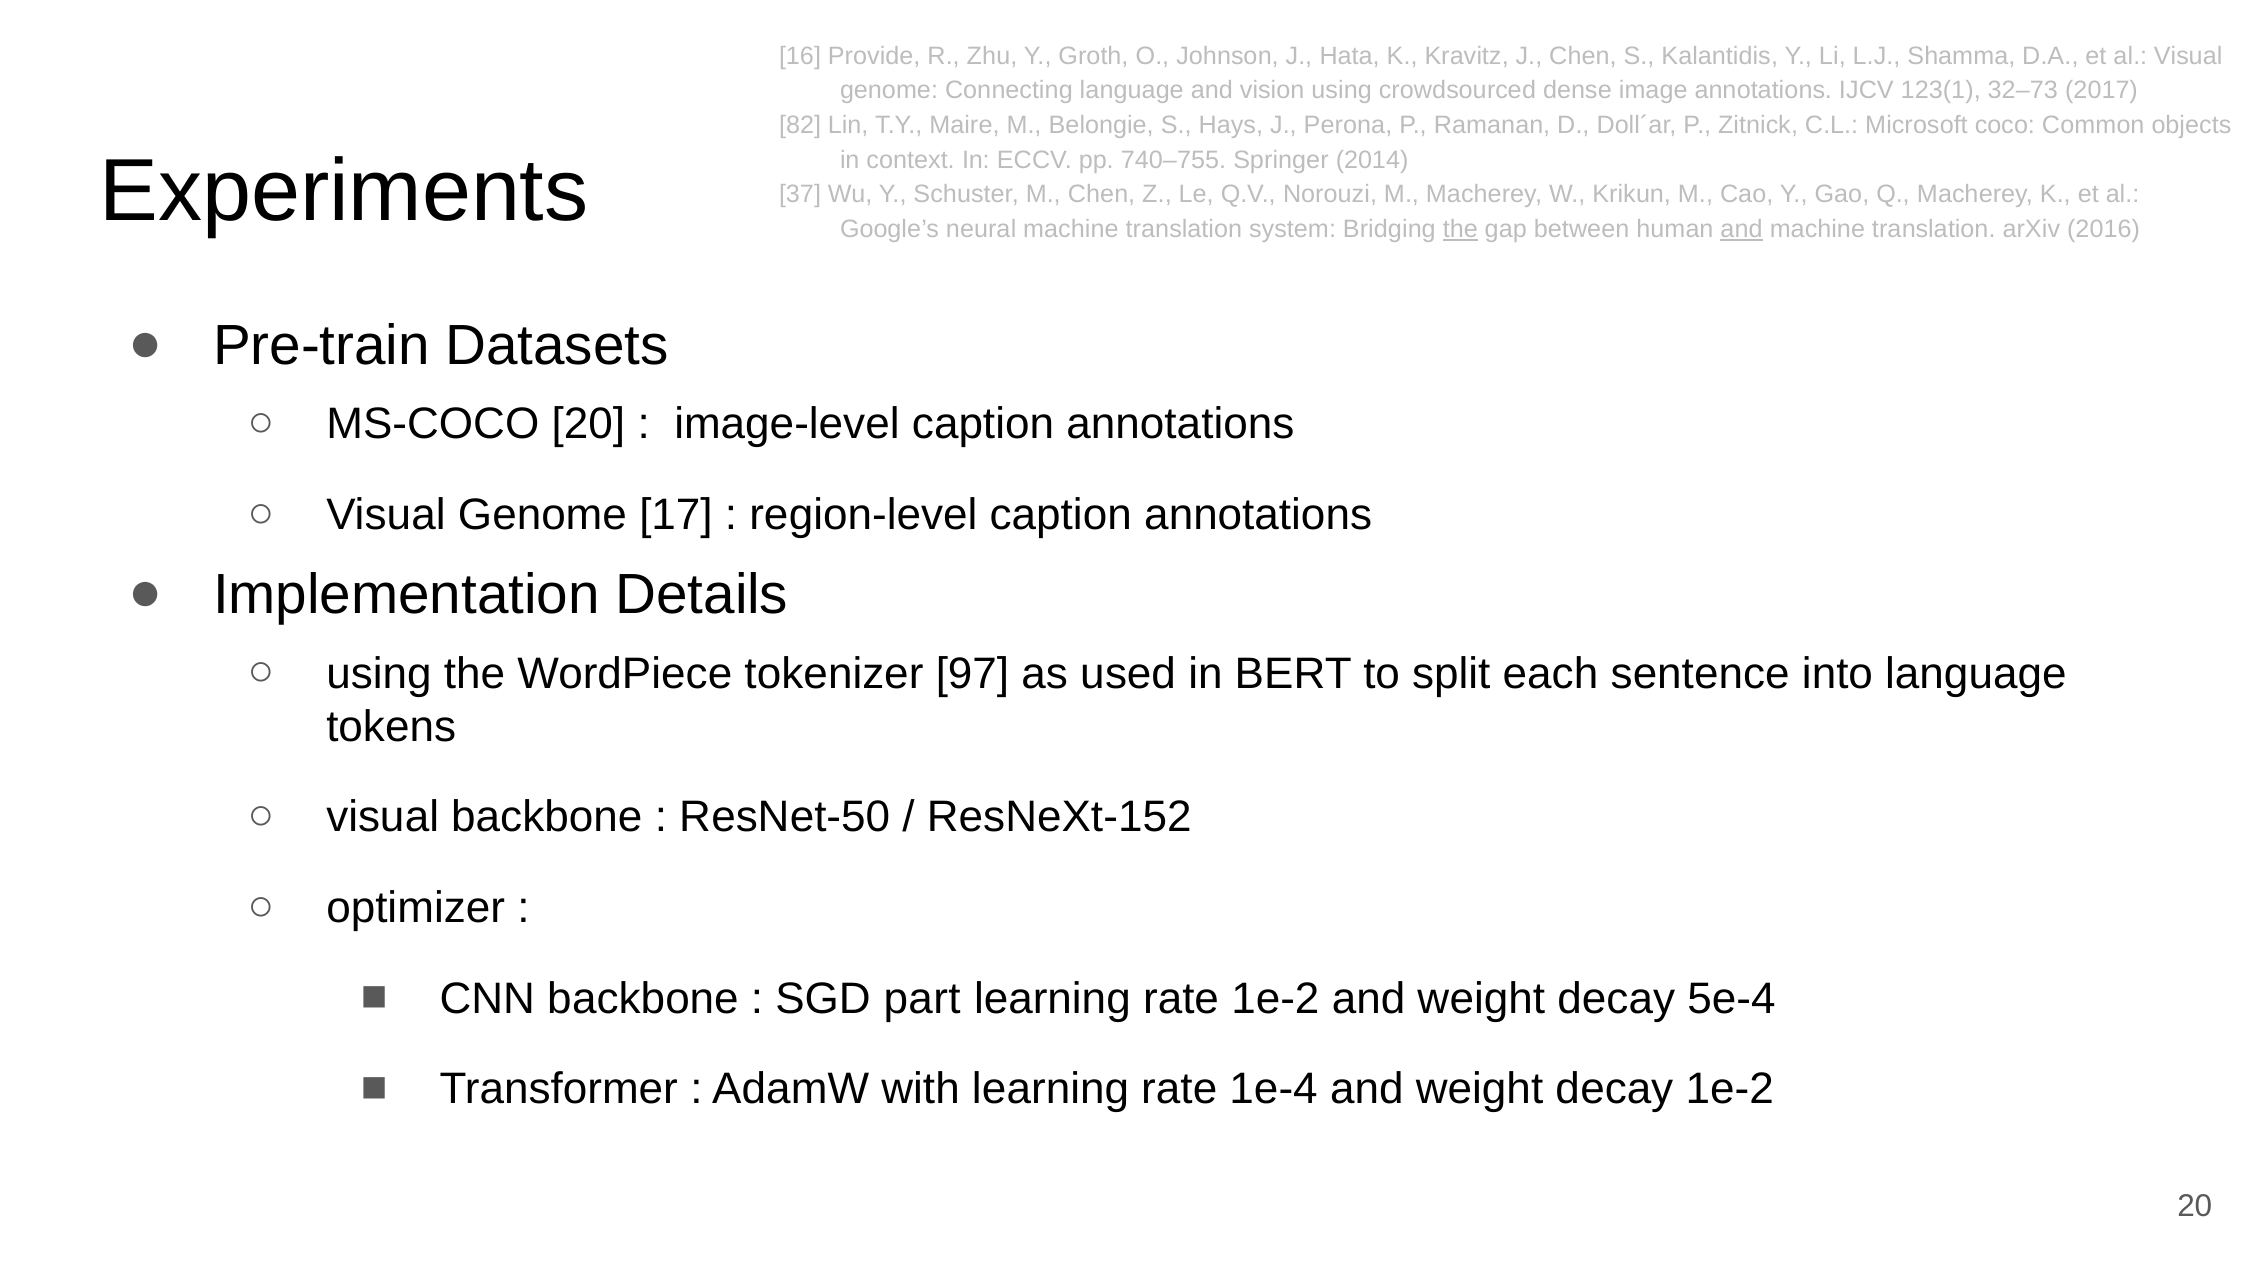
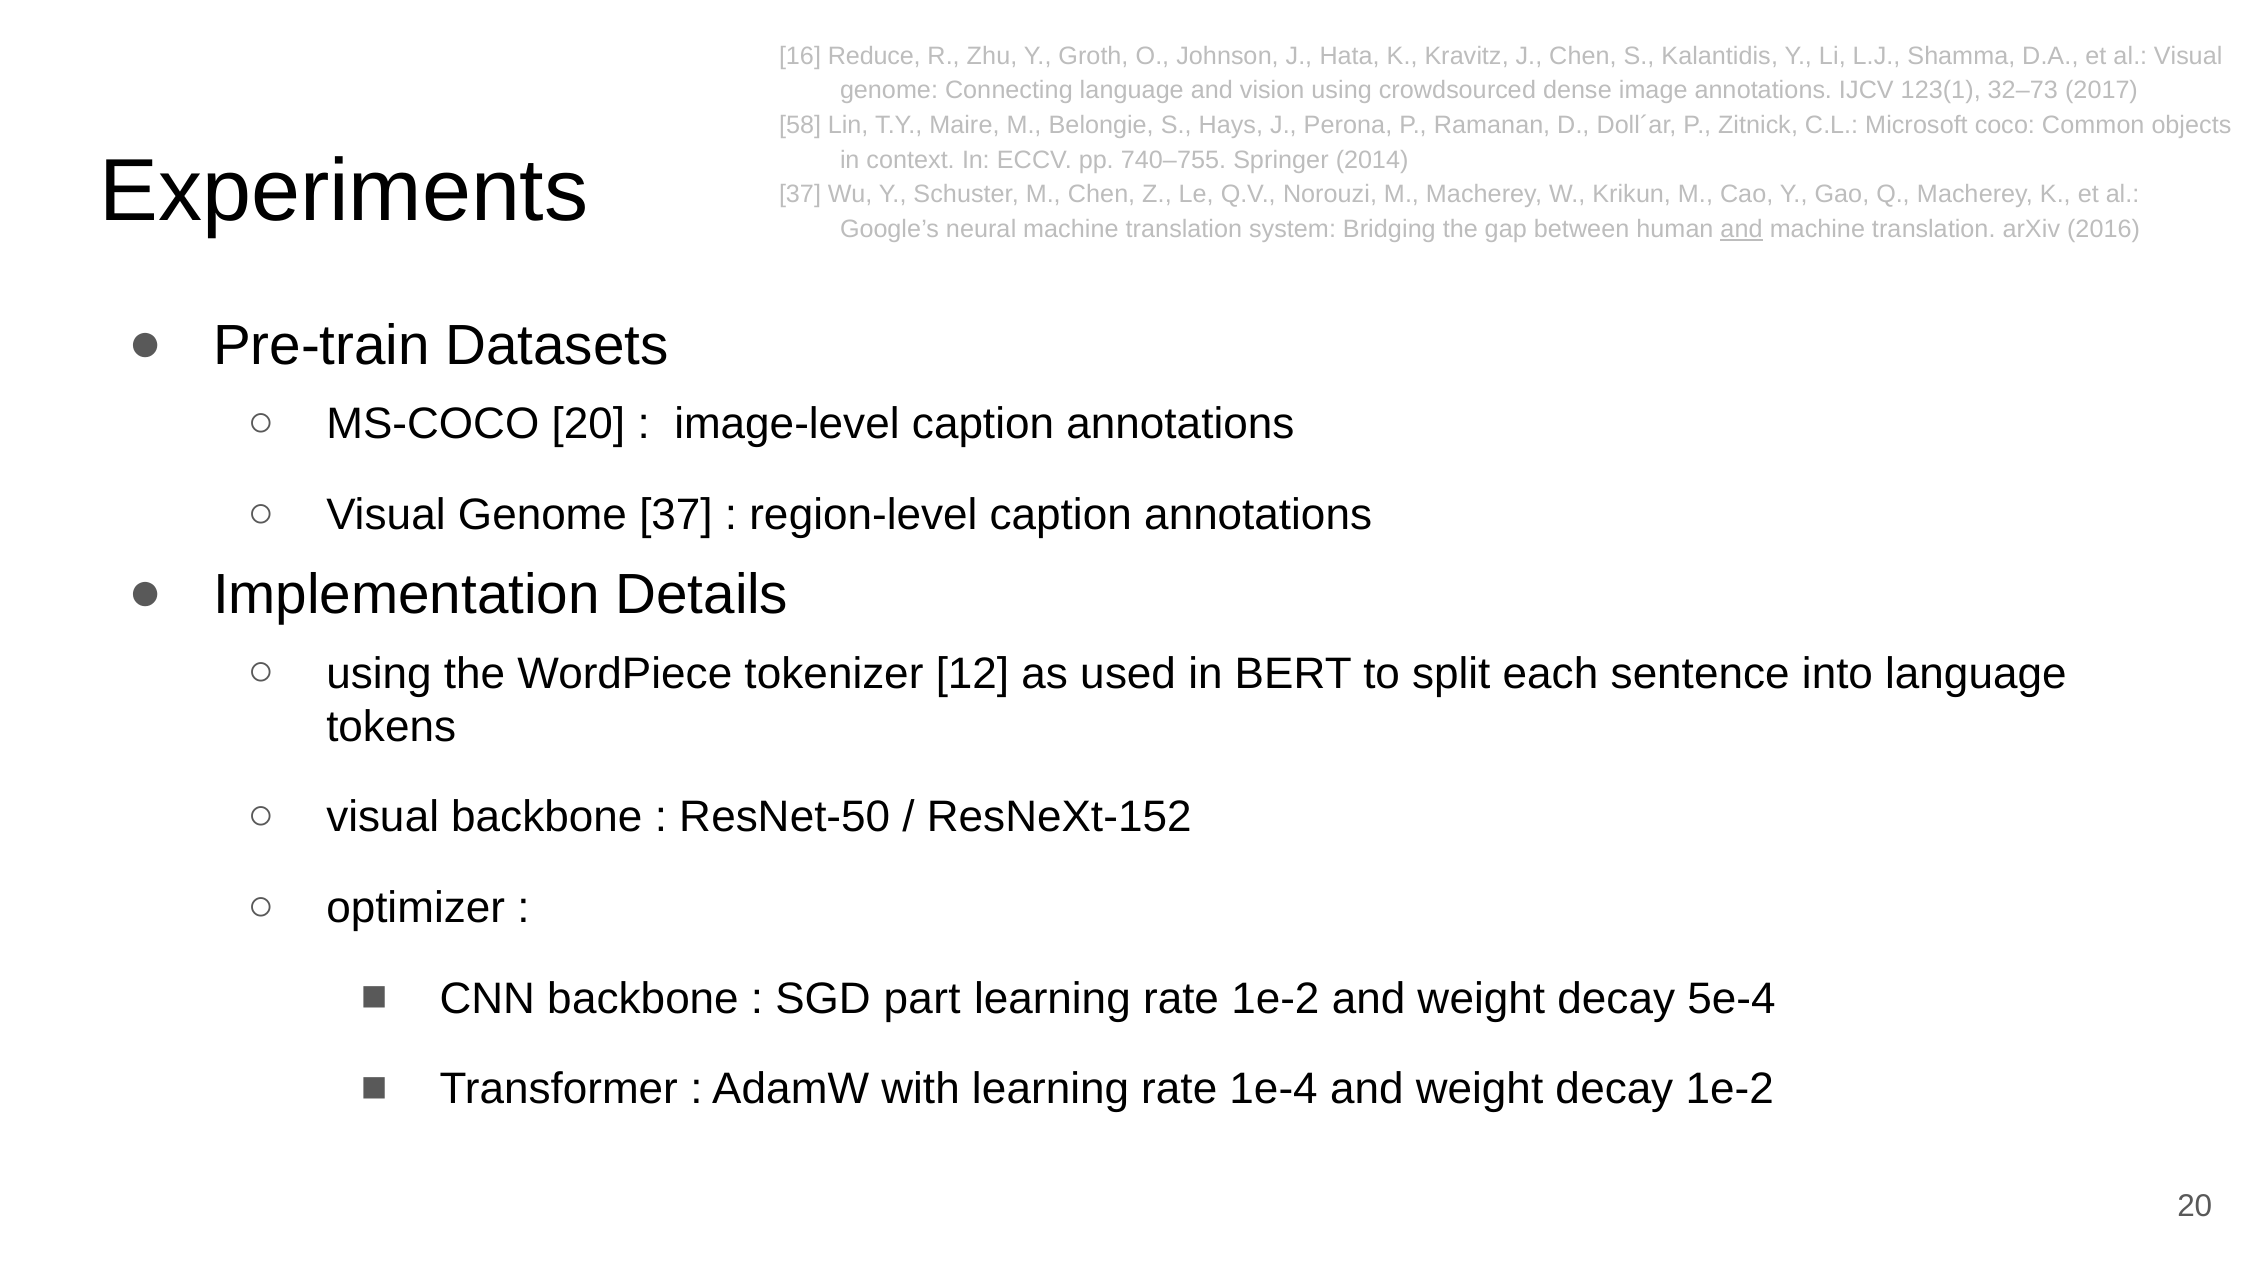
Provide: Provide -> Reduce
82: 82 -> 58
the at (1460, 229) underline: present -> none
Genome 17: 17 -> 37
97: 97 -> 12
